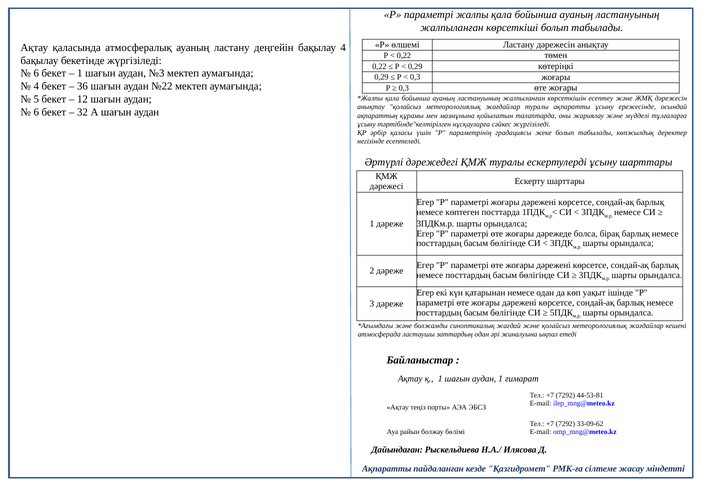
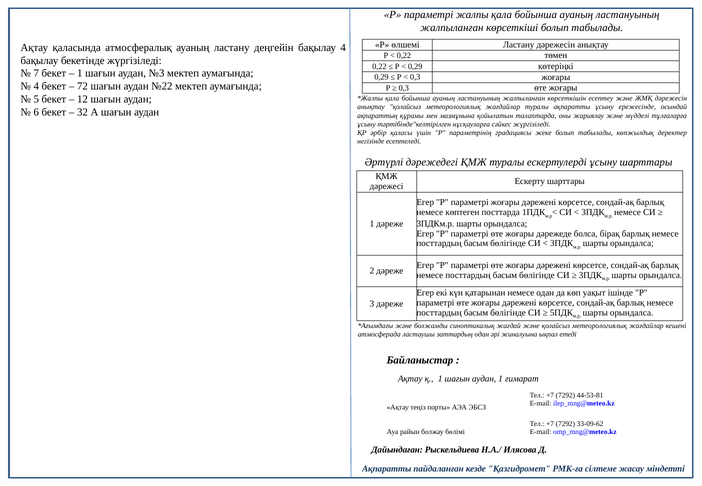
6 at (36, 73): 6 -> 7
36: 36 -> 72
